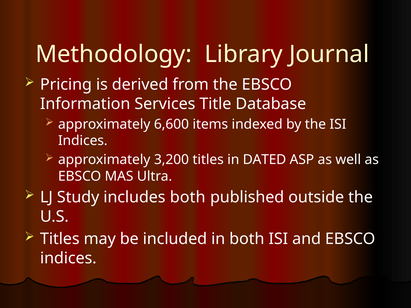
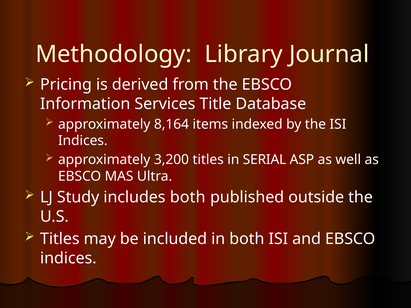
6,600: 6,600 -> 8,164
DATED: DATED -> SERIAL
